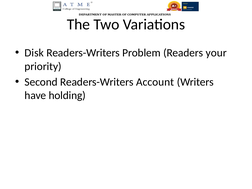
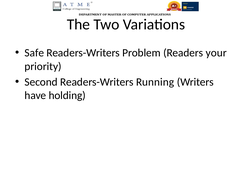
Disk: Disk -> Safe
Account: Account -> Running
